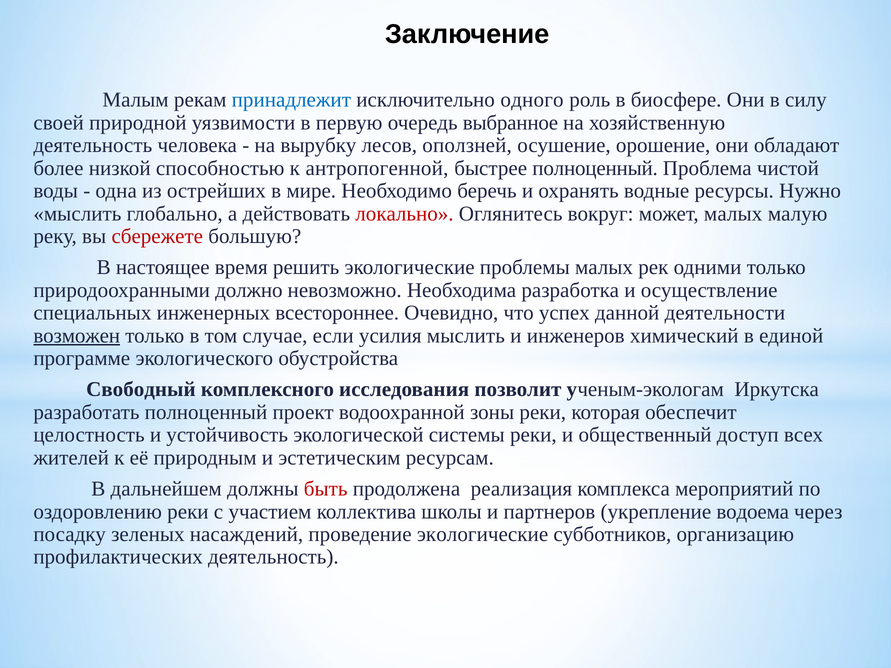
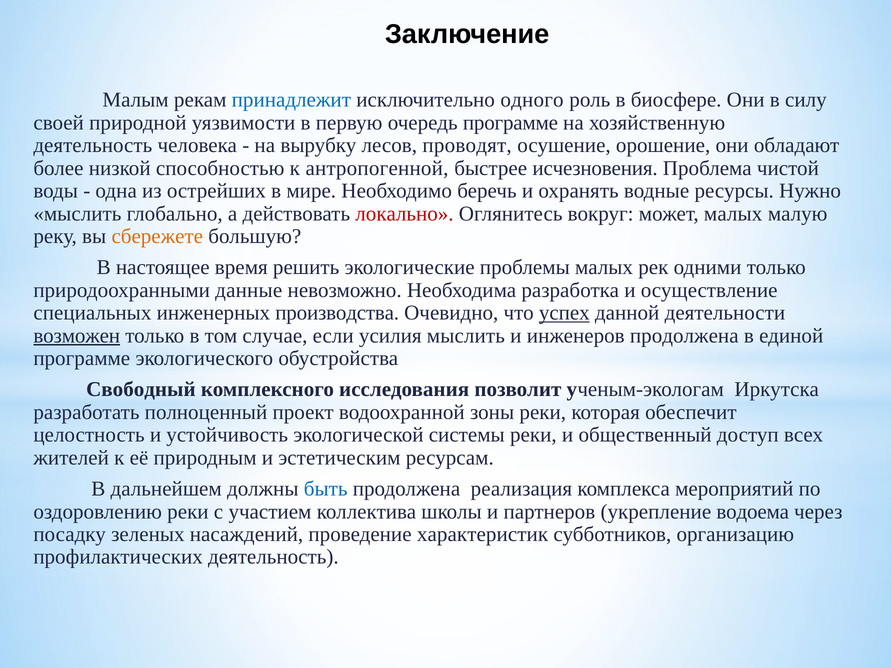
очередь выбранное: выбранное -> программе
оползней: оползней -> проводят
быстрее полноценный: полноценный -> исчезновения
сбережете colour: red -> orange
должно: должно -> данные
всестороннее: всестороннее -> производства
успех underline: none -> present
инженеров химический: химический -> продолжена
быть colour: red -> blue
проведение экологические: экологические -> характеристик
